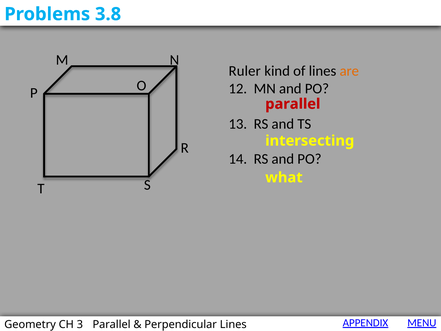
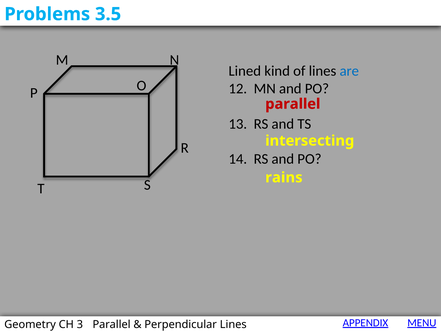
3.8: 3.8 -> 3.5
Ruler: Ruler -> Lined
are colour: orange -> blue
what: what -> rains
